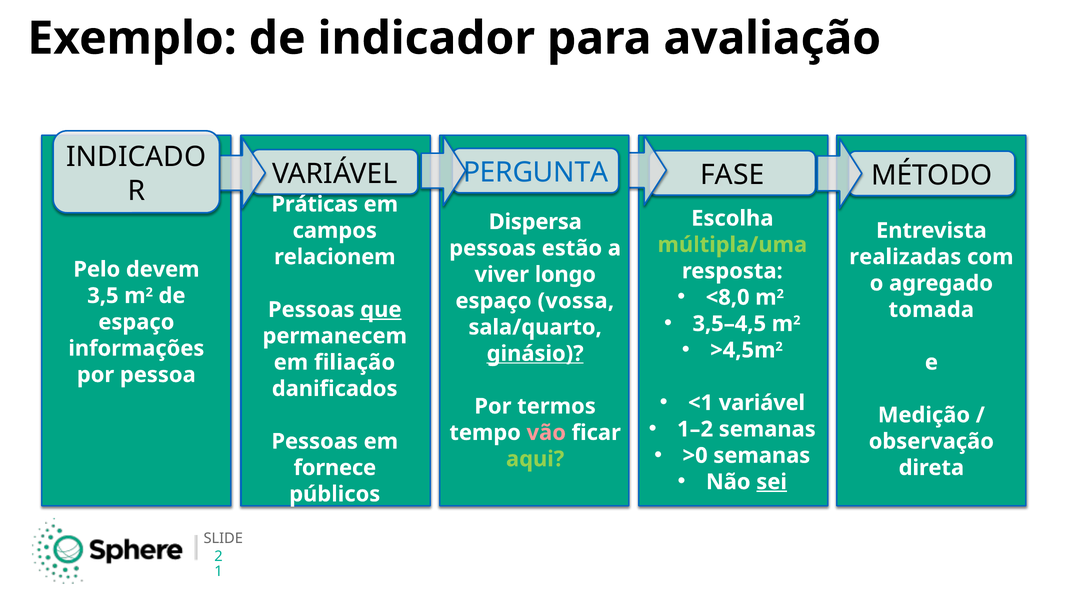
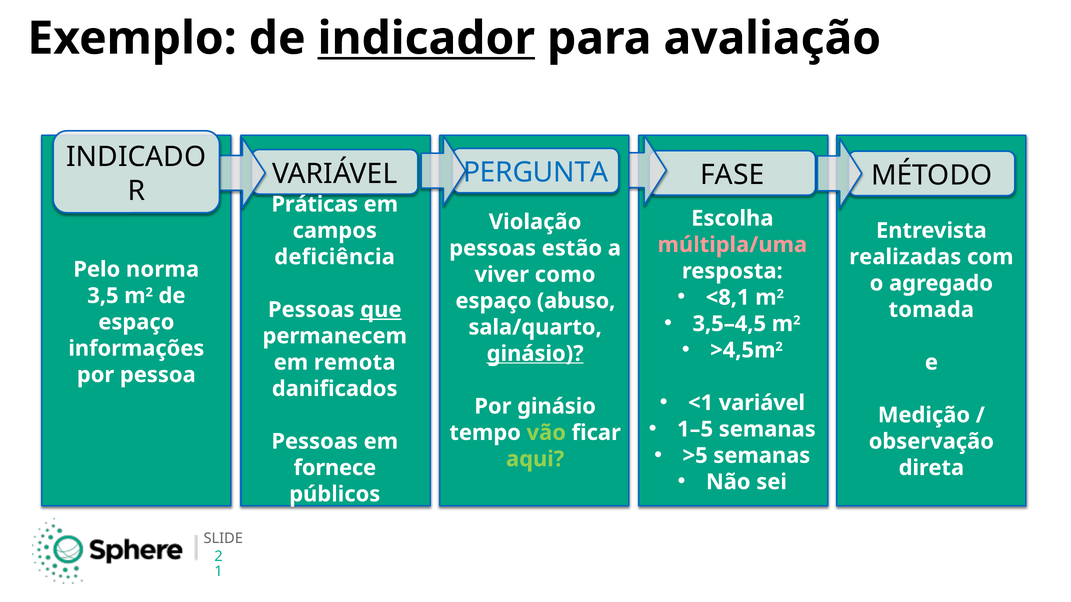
indicador underline: none -> present
Dispersa: Dispersa -> Violação
múltipla/uma colour: light green -> pink
relacionem: relacionem -> deficiência
devem: devem -> norma
longo: longo -> como
<8,0: <8,0 -> <8,1
vossa: vossa -> abuso
filiação: filiação -> remota
Por termos: termos -> ginásio
1–2: 1–2 -> 1–5
vão colour: pink -> light green
>0: >0 -> >5
sei underline: present -> none
